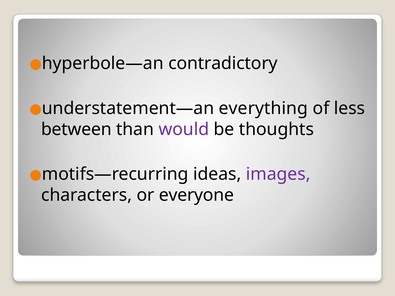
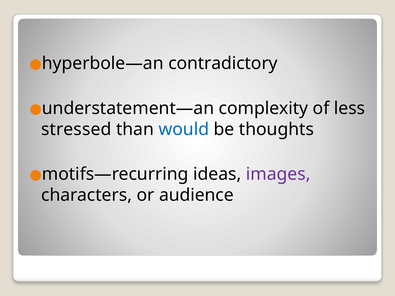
everything: everything -> complexity
between: between -> stressed
would colour: purple -> blue
everyone: everyone -> audience
